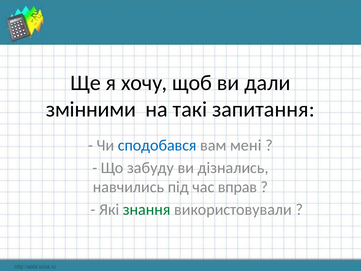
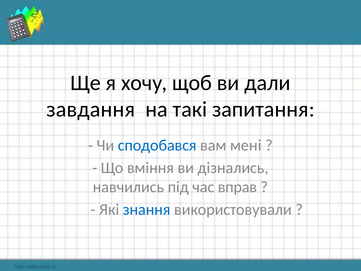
змінними: змінними -> завдання
забуду: забуду -> вміння
знання colour: green -> blue
